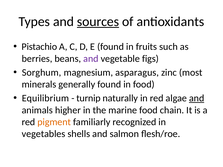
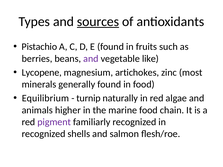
figs: figs -> like
Sorghum: Sorghum -> Lycopene
asparagus: asparagus -> artichokes
and at (197, 98) underline: present -> none
pigment colour: orange -> purple
vegetables at (44, 134): vegetables -> recognized
